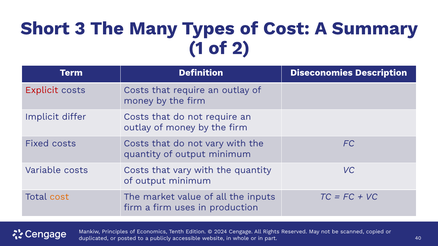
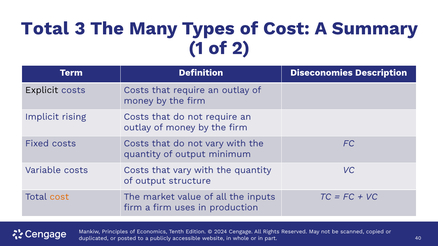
Short at (45, 28): Short -> Total
Explicit colour: red -> black
differ: differ -> rising
minimum at (190, 181): minimum -> structure
